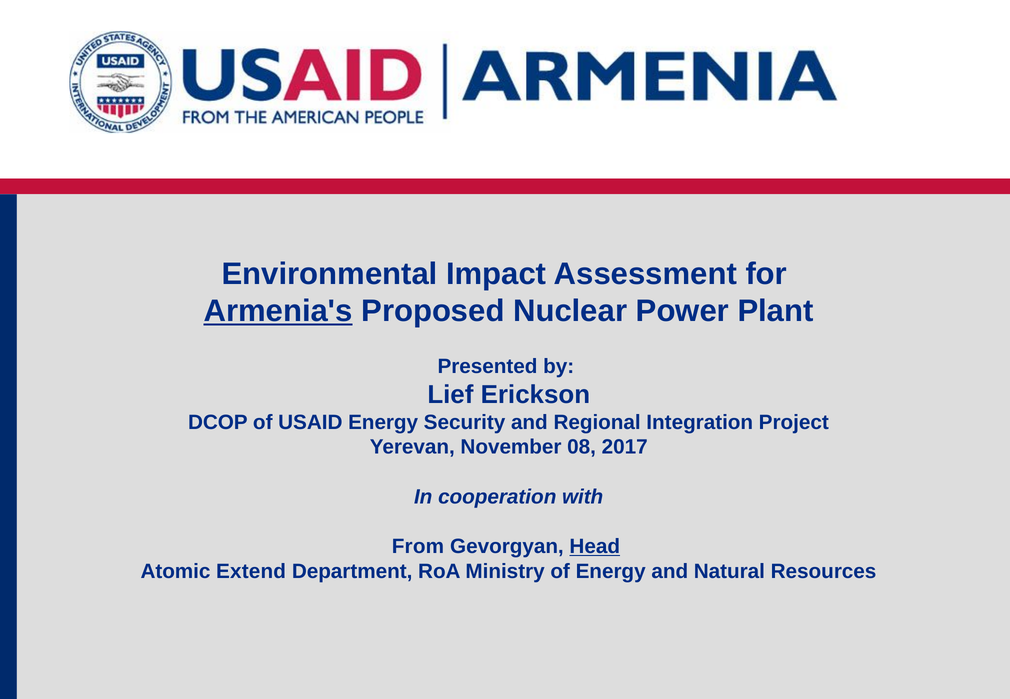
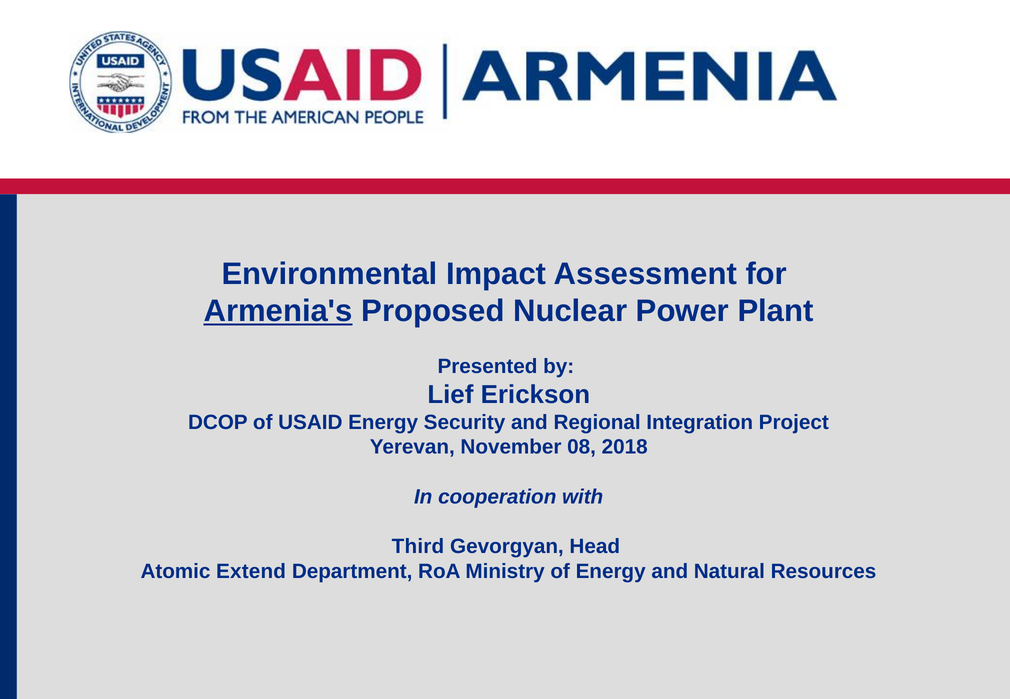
2017: 2017 -> 2018
From: From -> Third
Head underline: present -> none
